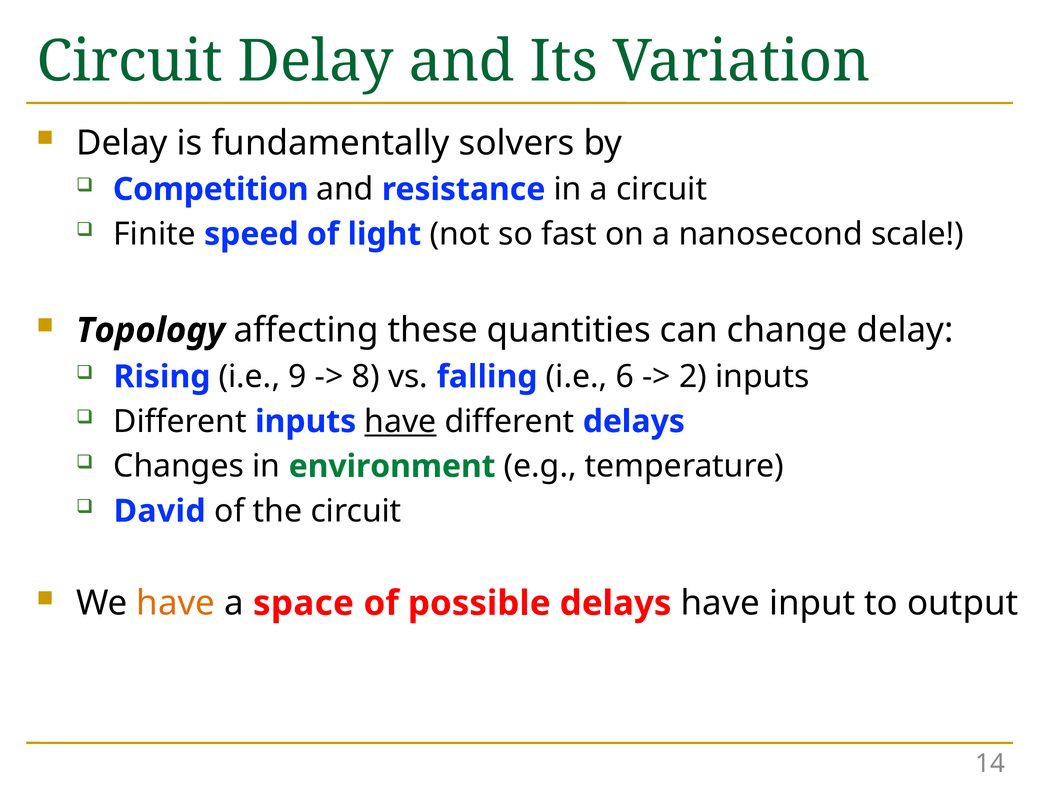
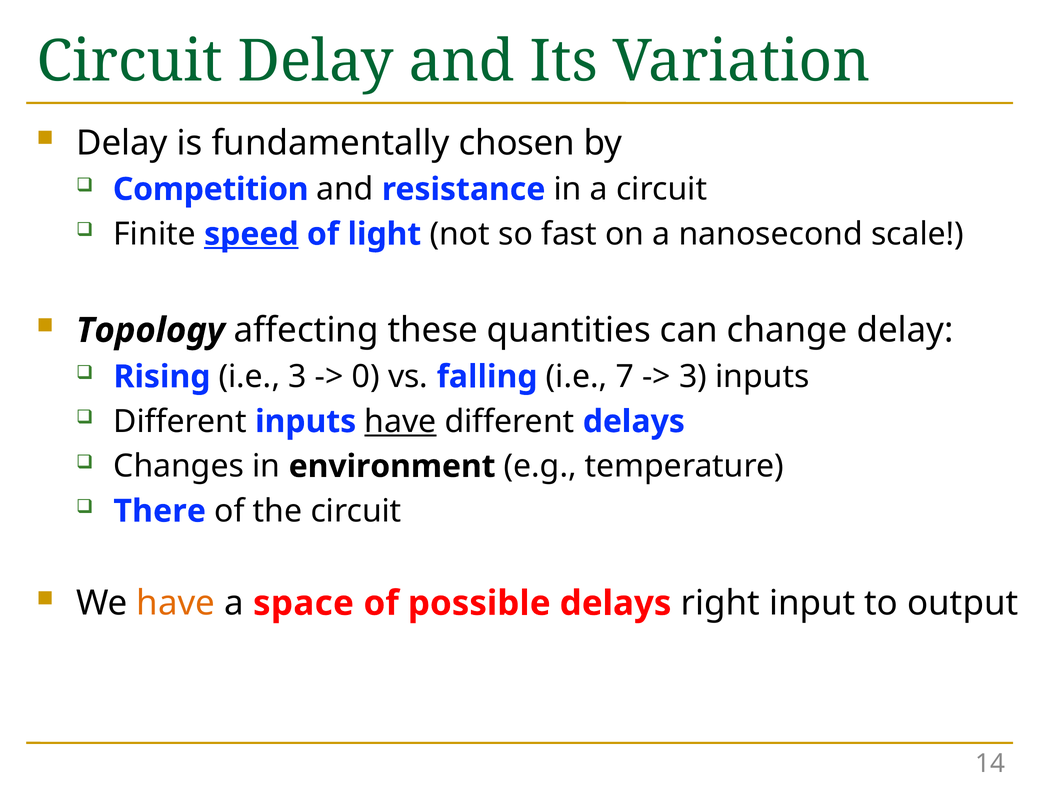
solvers: solvers -> chosen
speed underline: none -> present
i.e 9: 9 -> 3
8: 8 -> 0
6: 6 -> 7
2 at (693, 377): 2 -> 3
environment colour: green -> black
David: David -> There
delays have: have -> right
